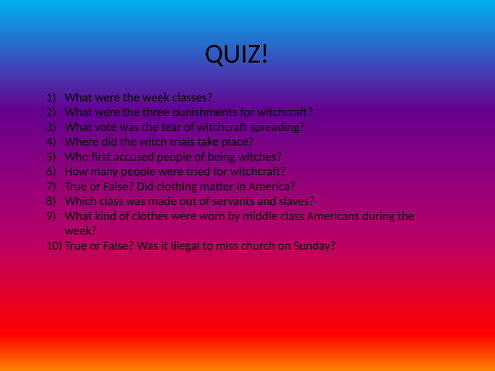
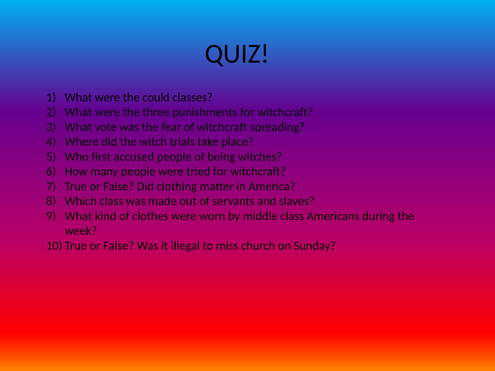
were the week: week -> could
